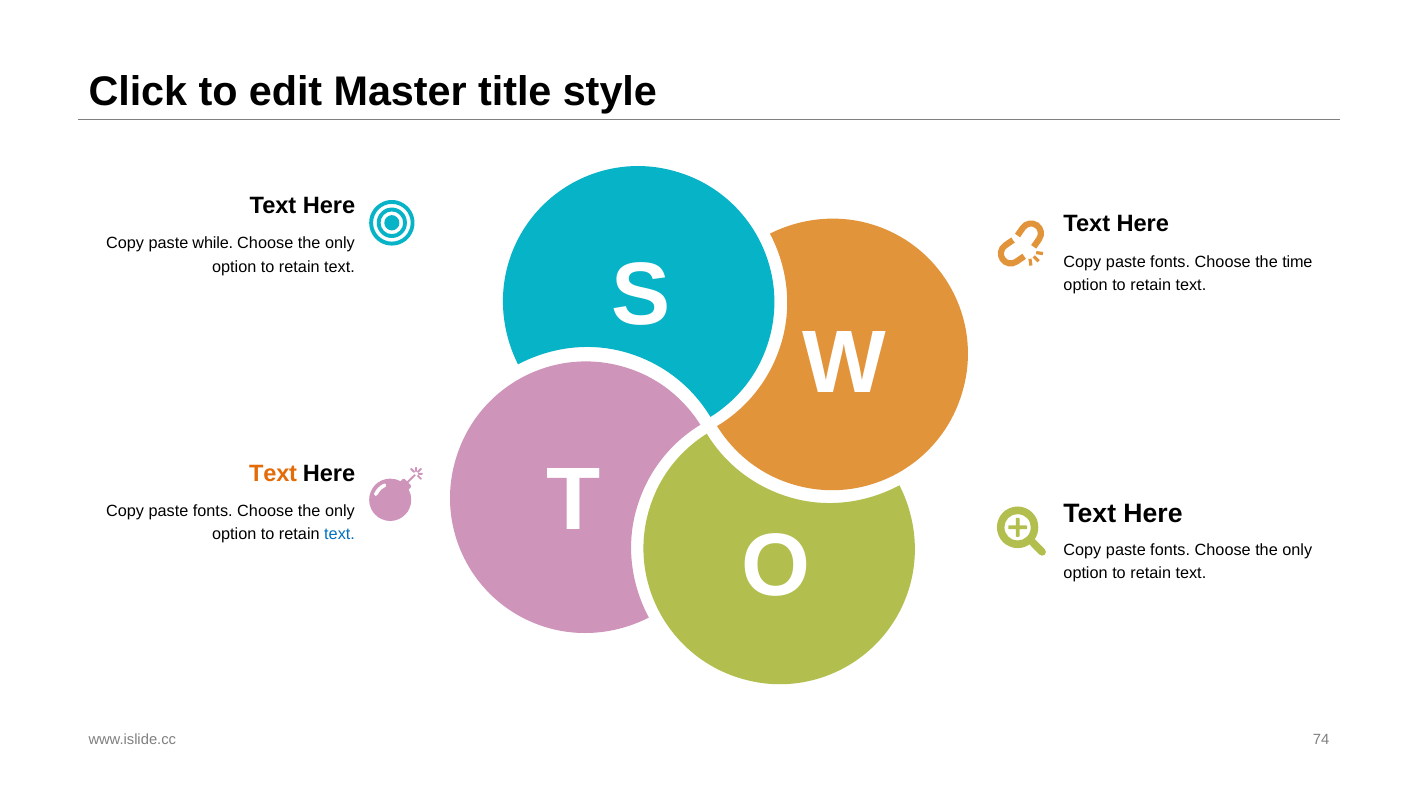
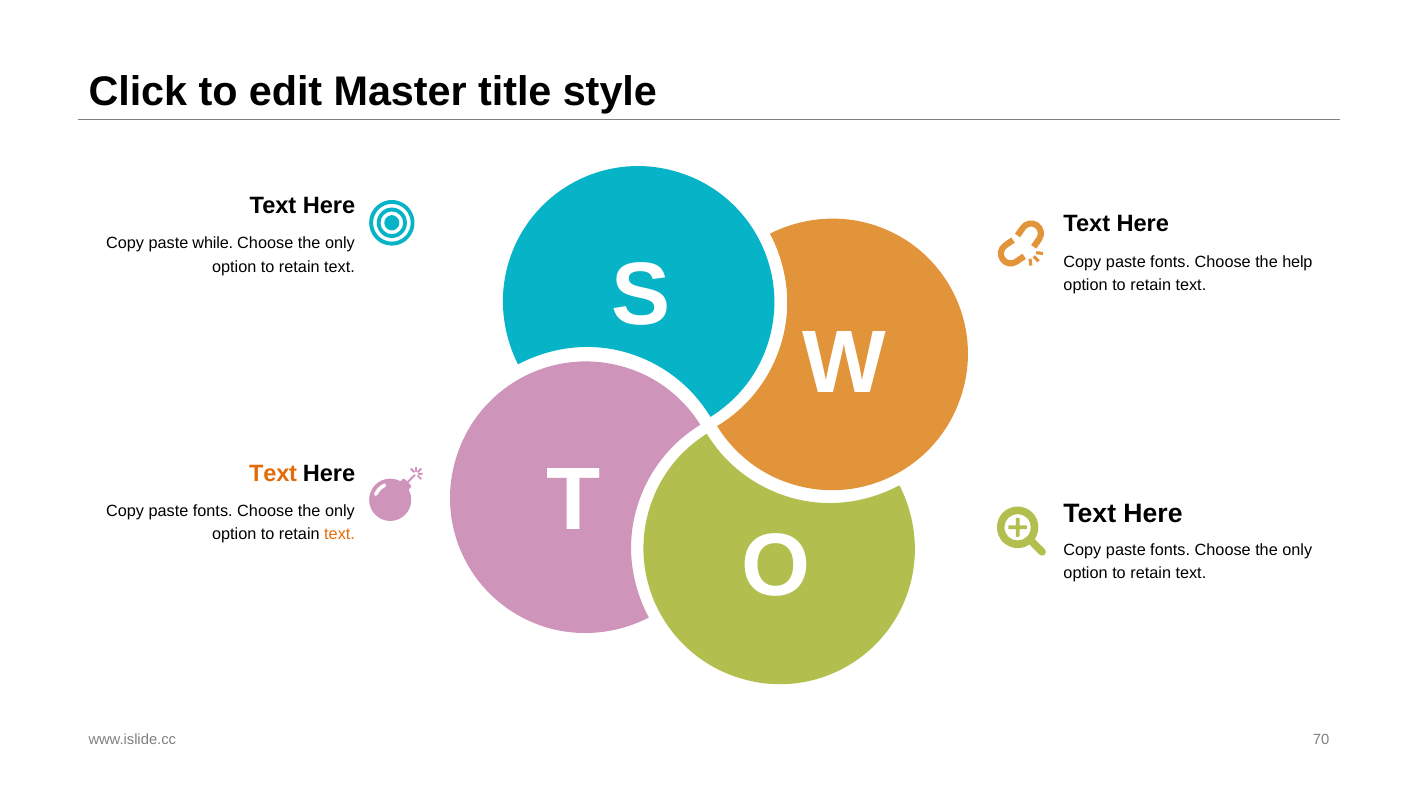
time: time -> help
text at (340, 534) colour: blue -> orange
74: 74 -> 70
